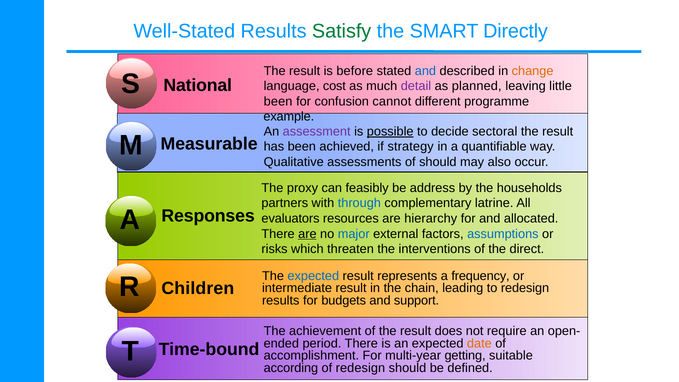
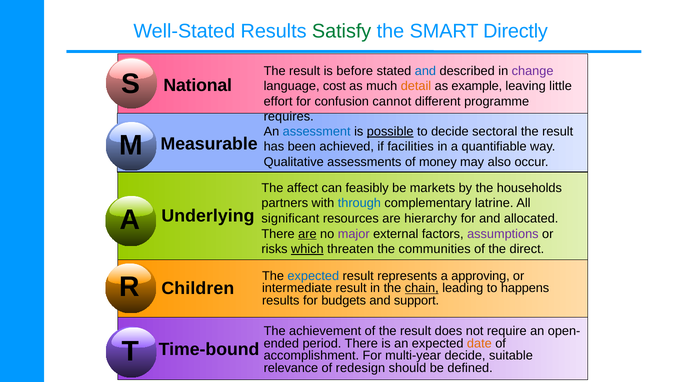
change colour: orange -> purple
detail colour: purple -> orange
planned: planned -> example
been at (278, 101): been -> effort
example: example -> requires
assessment colour: purple -> blue
strategy: strategy -> facilities
of should: should -> money
proxy: proxy -> affect
address: address -> markets
Responses: Responses -> Underlying
evaluators: evaluators -> significant
major colour: blue -> purple
assumptions colour: blue -> purple
which underline: none -> present
interventions: interventions -> communities
frequency: frequency -> approving
chain underline: none -> present
to redesign: redesign -> happens
multi-year getting: getting -> decide
according: according -> relevance
